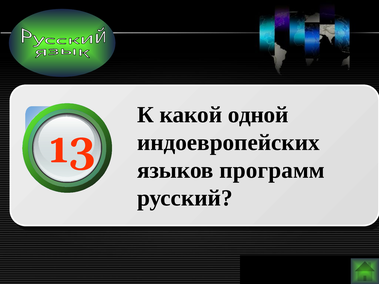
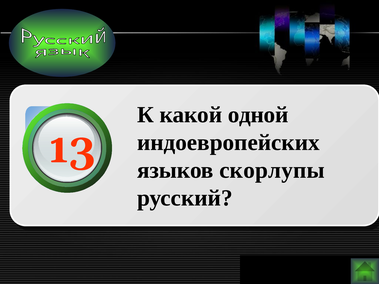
программ: программ -> скорлупы
